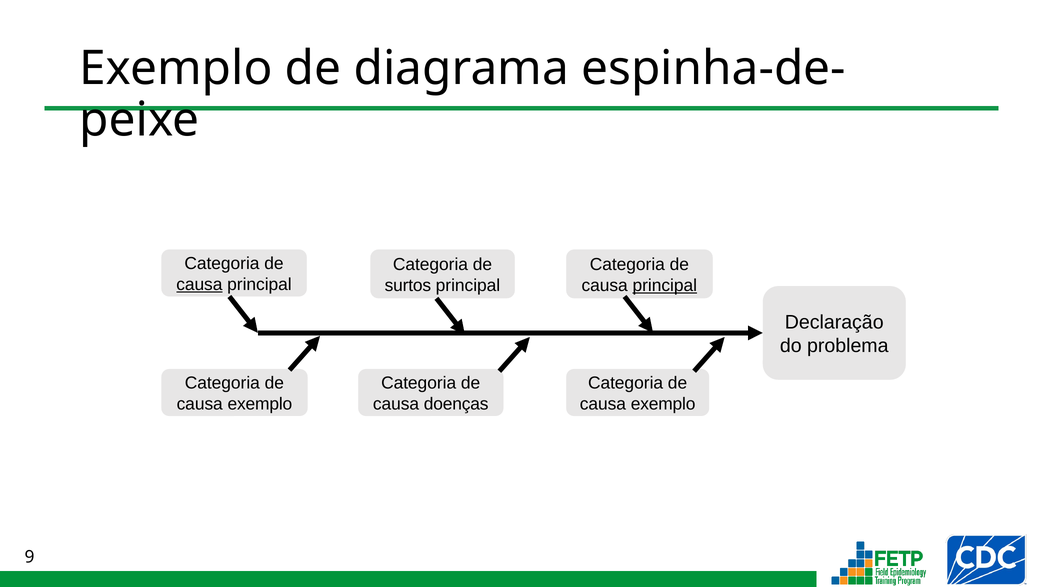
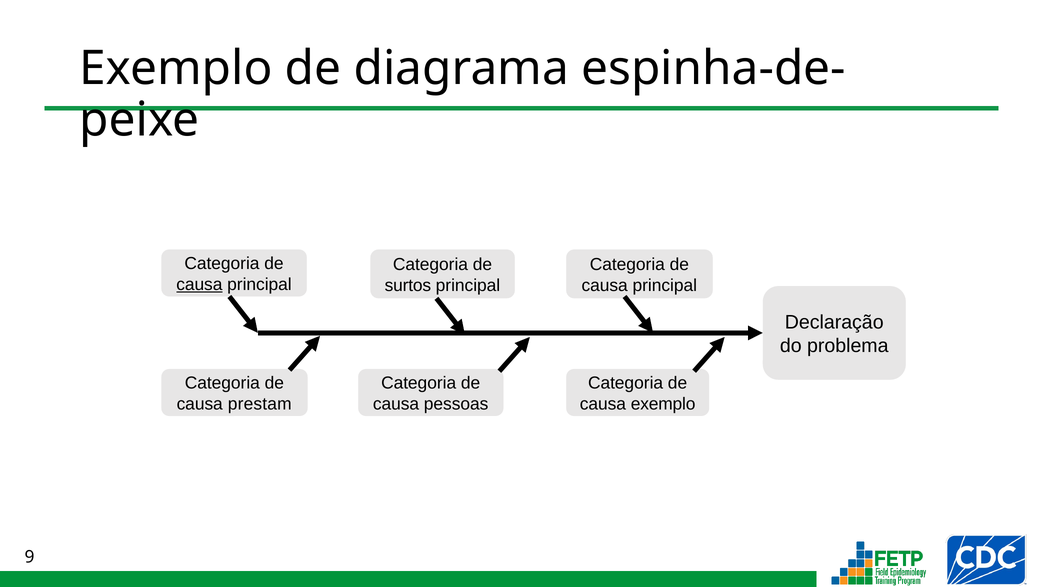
principal at (665, 285) underline: present -> none
exemplo at (260, 404): exemplo -> prestam
doenças: doenças -> pessoas
